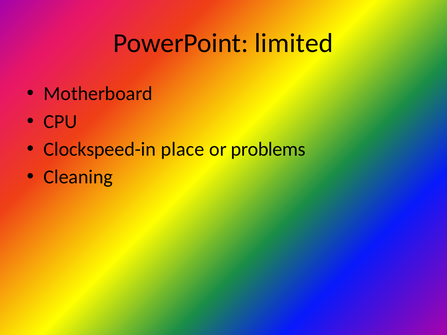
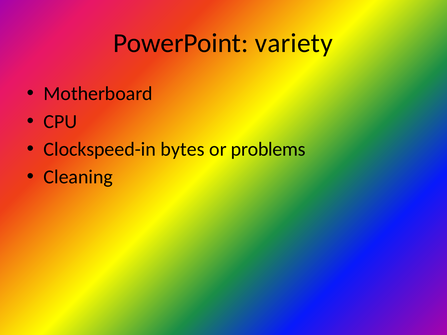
limited: limited -> variety
place: place -> bytes
